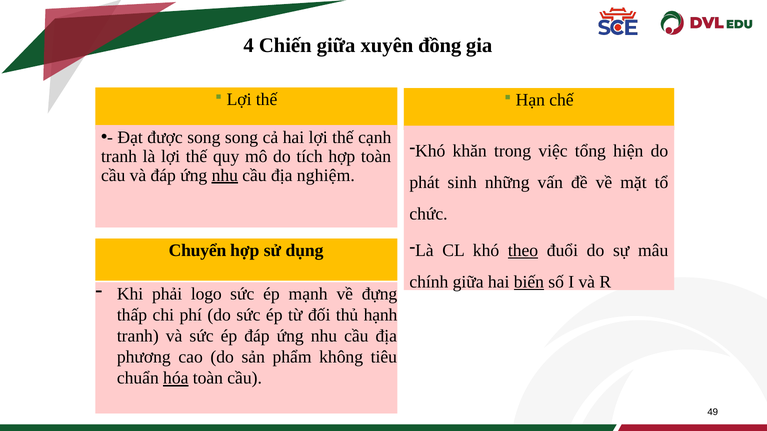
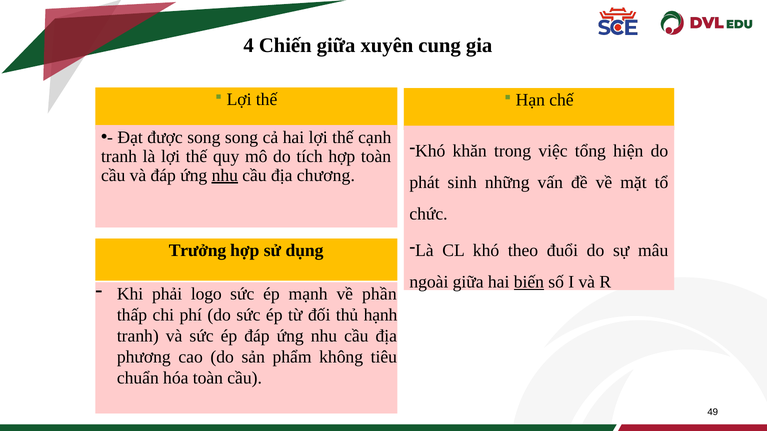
đồng: đồng -> cung
nghiệm: nghiệm -> chương
theo underline: present -> none
Chuyển: Chuyển -> Trưởng
chính: chính -> ngoài
đựng: đựng -> phần
hóa underline: present -> none
